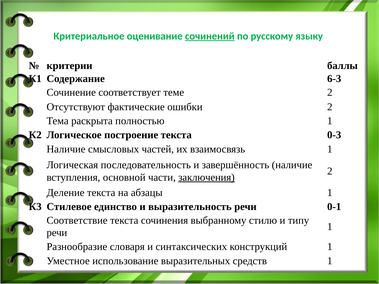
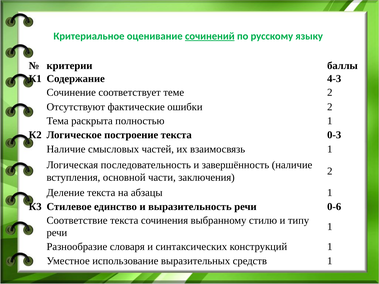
6-3: 6-3 -> 4-3
заключения underline: present -> none
0-1: 0-1 -> 0-6
